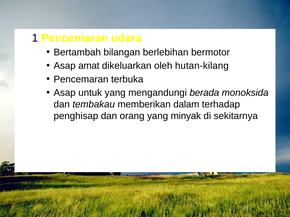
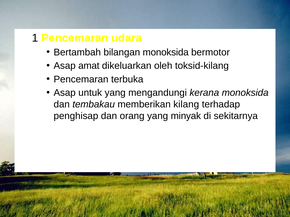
bilangan berlebihan: berlebihan -> monoksida
hutan-kilang: hutan-kilang -> toksid-kilang
berada: berada -> kerana
dalam: dalam -> kilang
